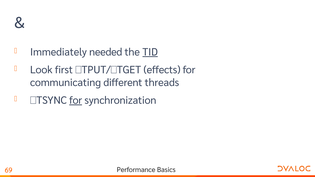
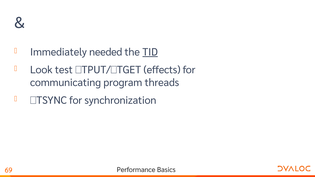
first: first -> test
different: different -> program
for at (76, 100) underline: present -> none
